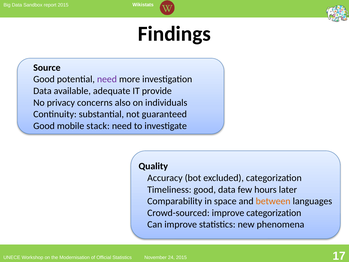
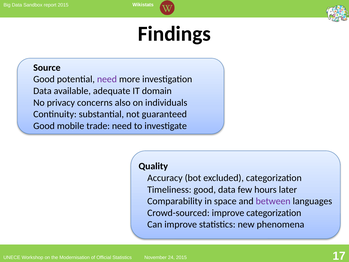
provide: provide -> domain
stack: stack -> trade
between colour: orange -> purple
